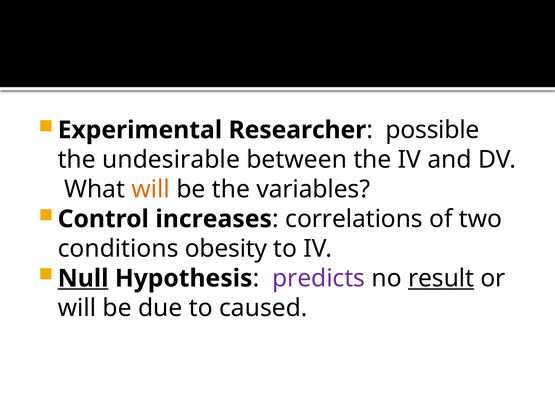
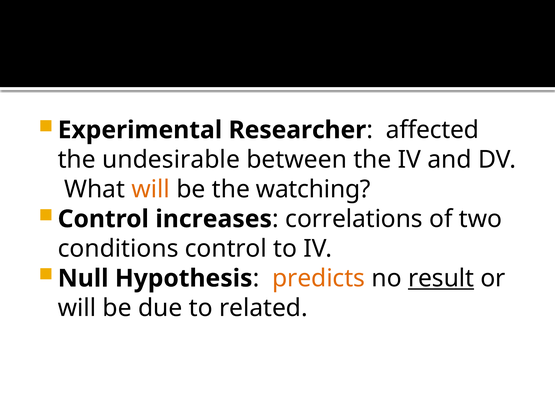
possible: possible -> affected
variables: variables -> watching
conditions obesity: obesity -> control
Null underline: present -> none
predicts colour: purple -> orange
caused: caused -> related
